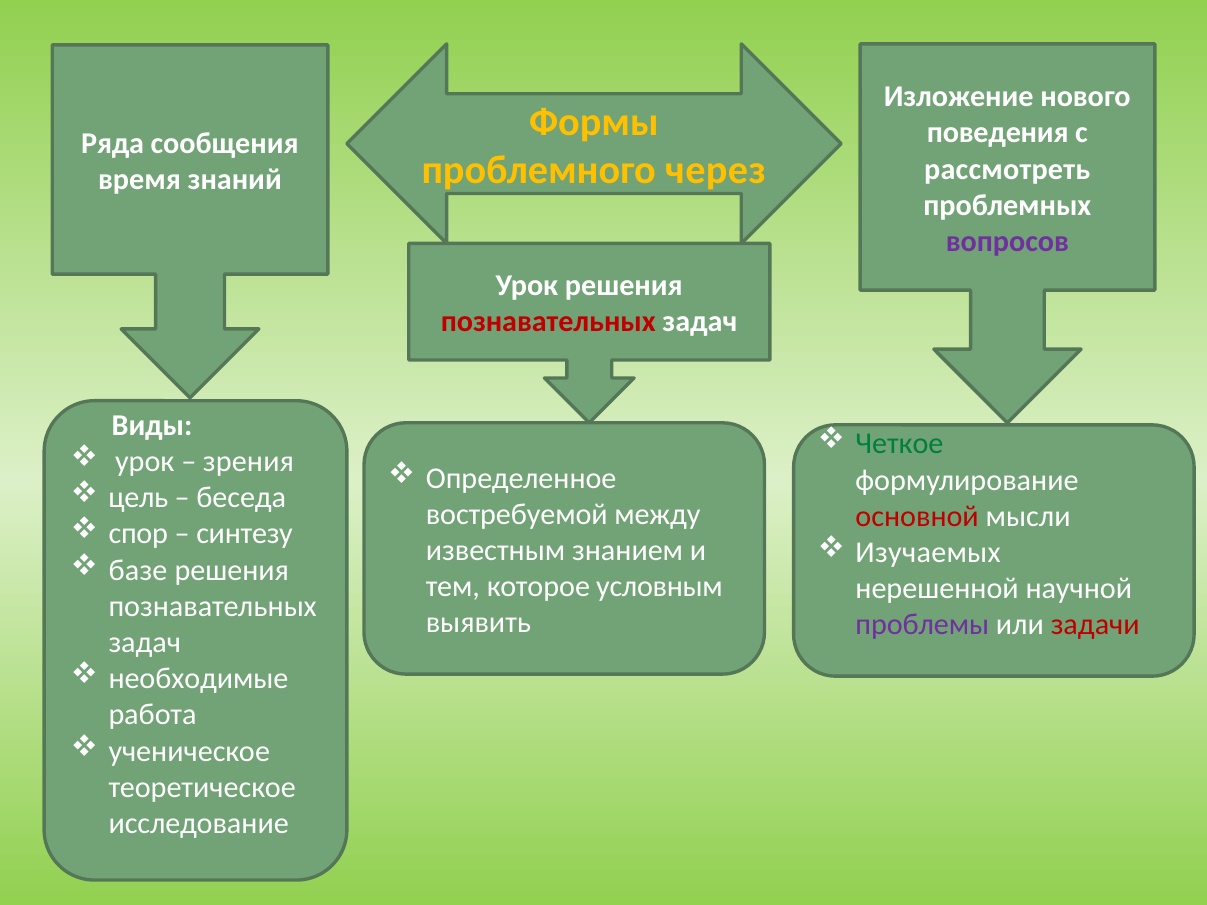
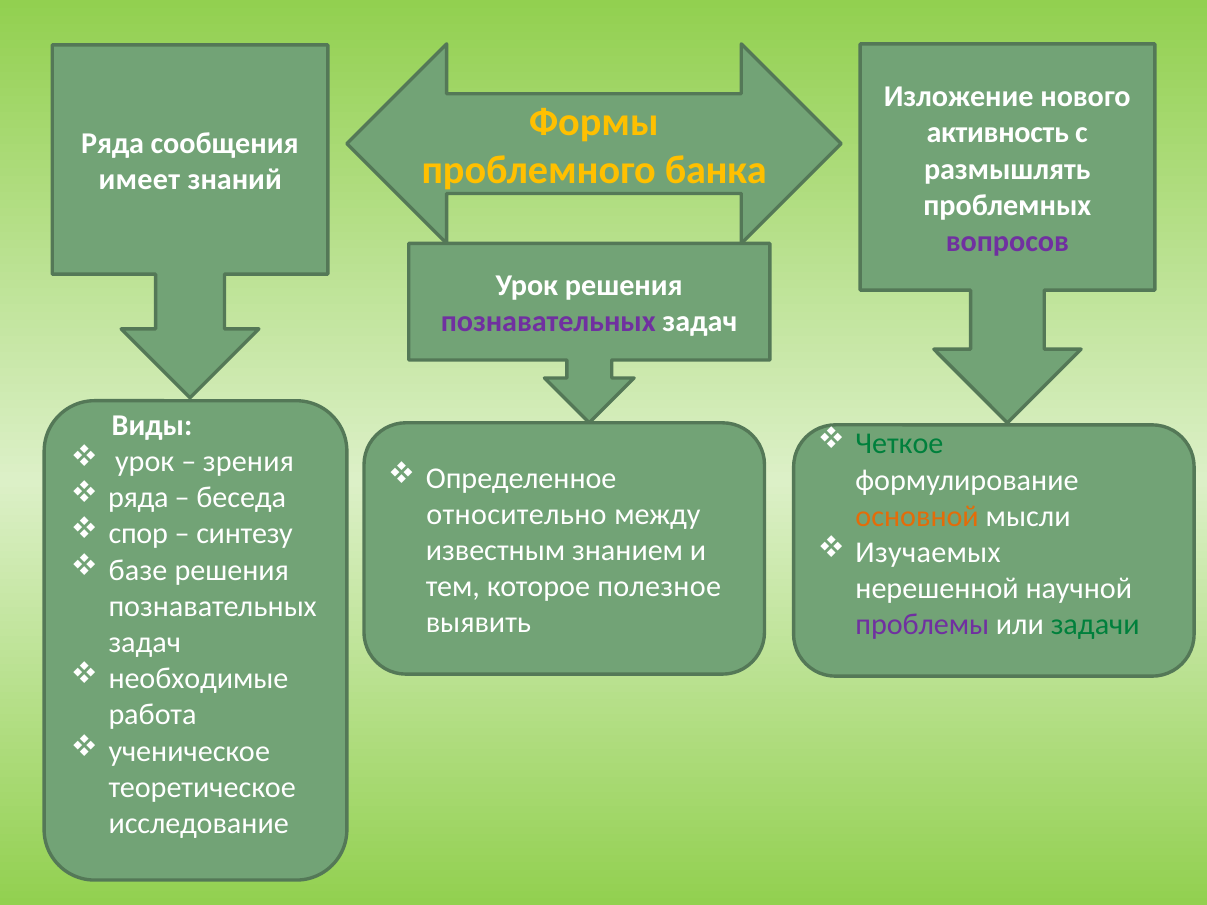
поведения: поведения -> активность
через: через -> банка
рассмотреть: рассмотреть -> размышлять
время: время -> имеет
познавательных at (548, 322) colour: red -> purple
цель at (138, 498): цель -> ряда
востребуемой: востребуемой -> относительно
основной colour: red -> orange
условным: условным -> полезное
задачи colour: red -> green
